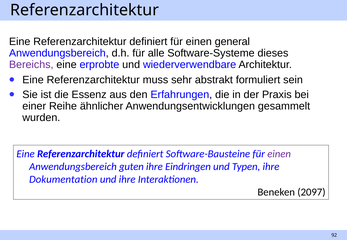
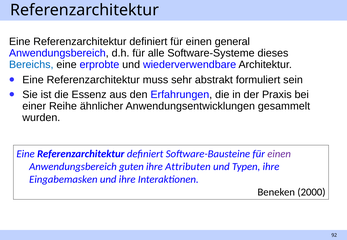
Bereichs colour: purple -> blue
Eindringen: Eindringen -> Attributen
Dokumentation: Dokumentation -> Eingabemasken
2097: 2097 -> 2000
